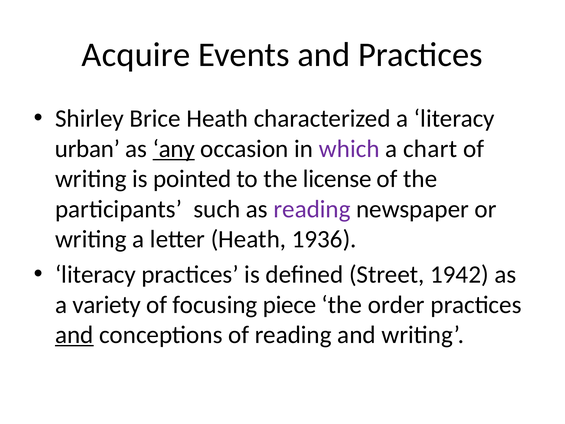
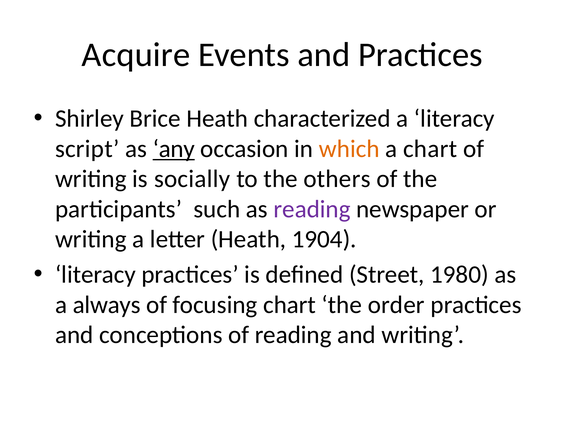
urban: urban -> script
which colour: purple -> orange
pointed: pointed -> socially
license: license -> others
1936: 1936 -> 1904
1942: 1942 -> 1980
variety: variety -> always
focusing piece: piece -> chart
and at (74, 335) underline: present -> none
